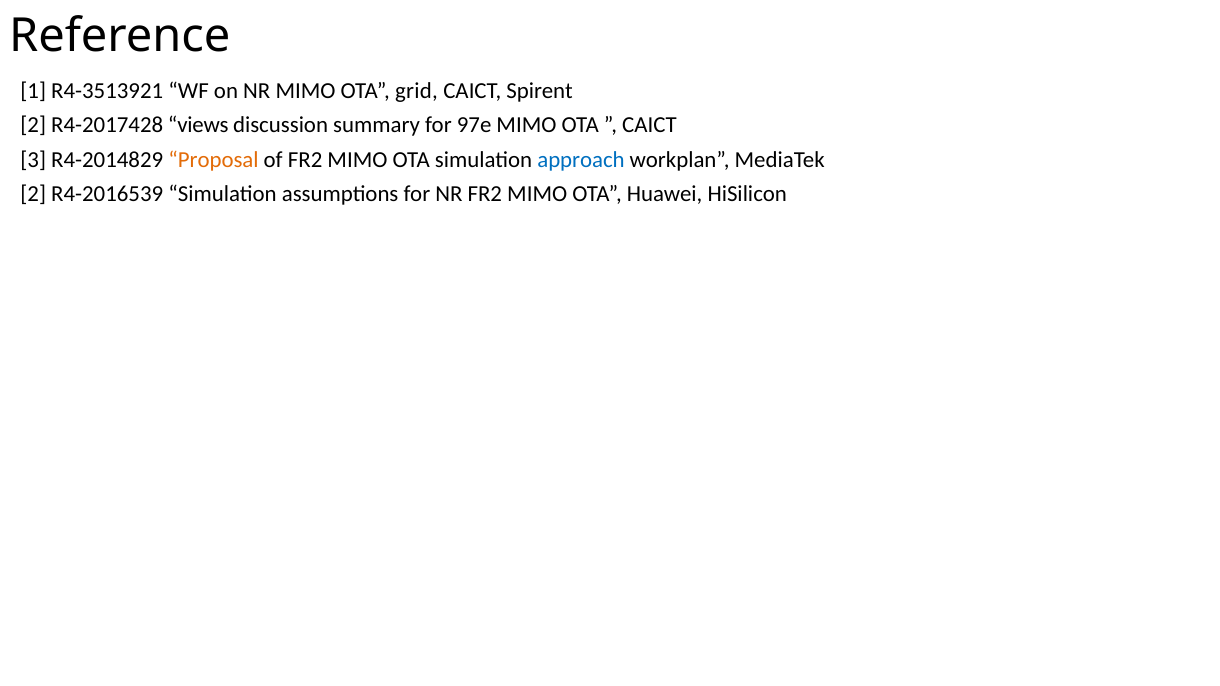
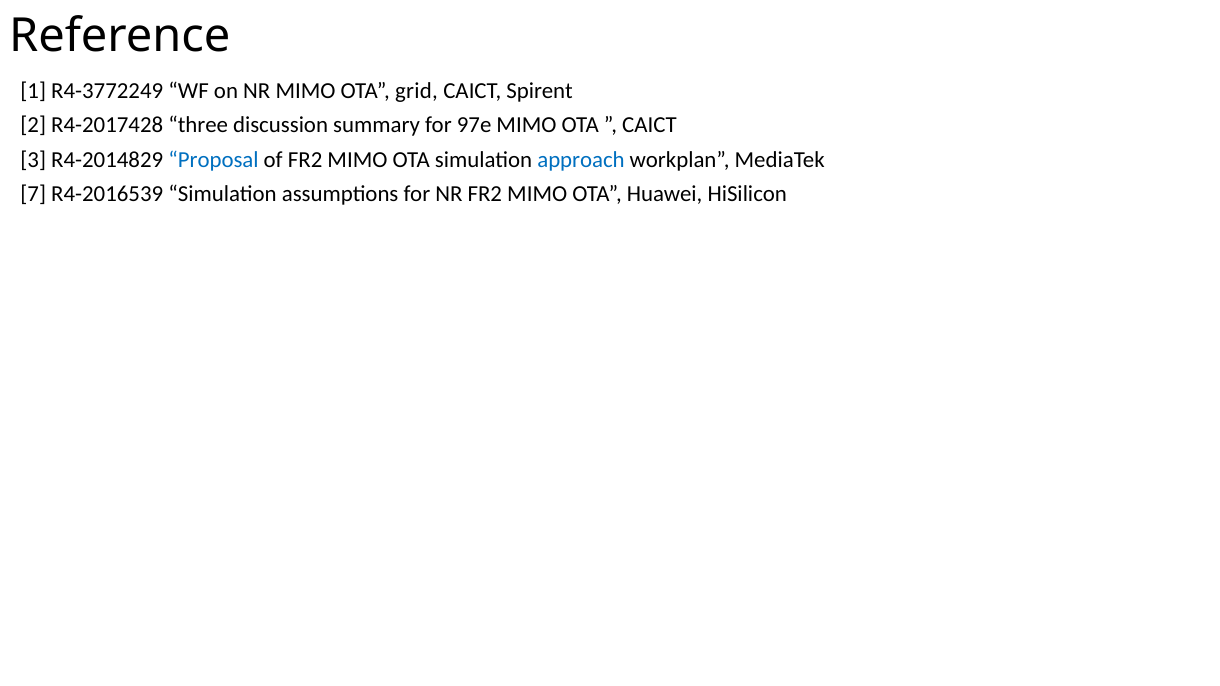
R4-3513921: R4-3513921 -> R4-3772249
views: views -> three
Proposal colour: orange -> blue
2 at (33, 194): 2 -> 7
